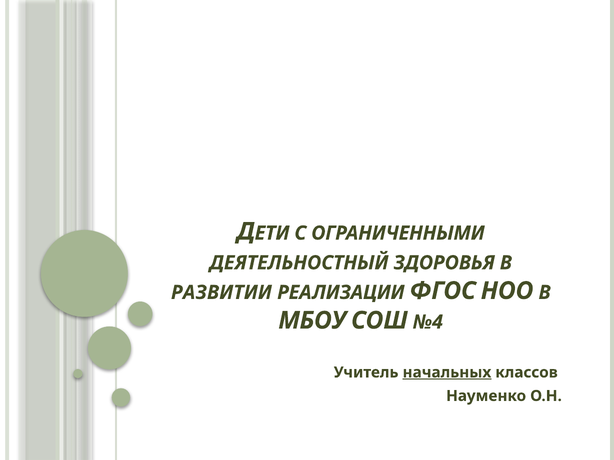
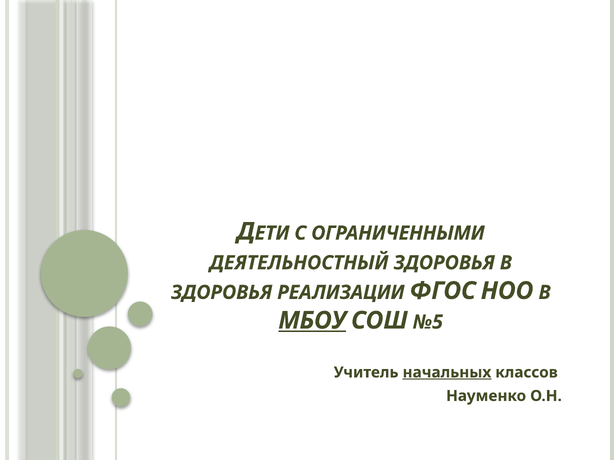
РАЗВИТИИ at (221, 293): РАЗВИТИИ -> ЗДОРОВЬЯ
МБОУ underline: none -> present
№4: №4 -> №5
